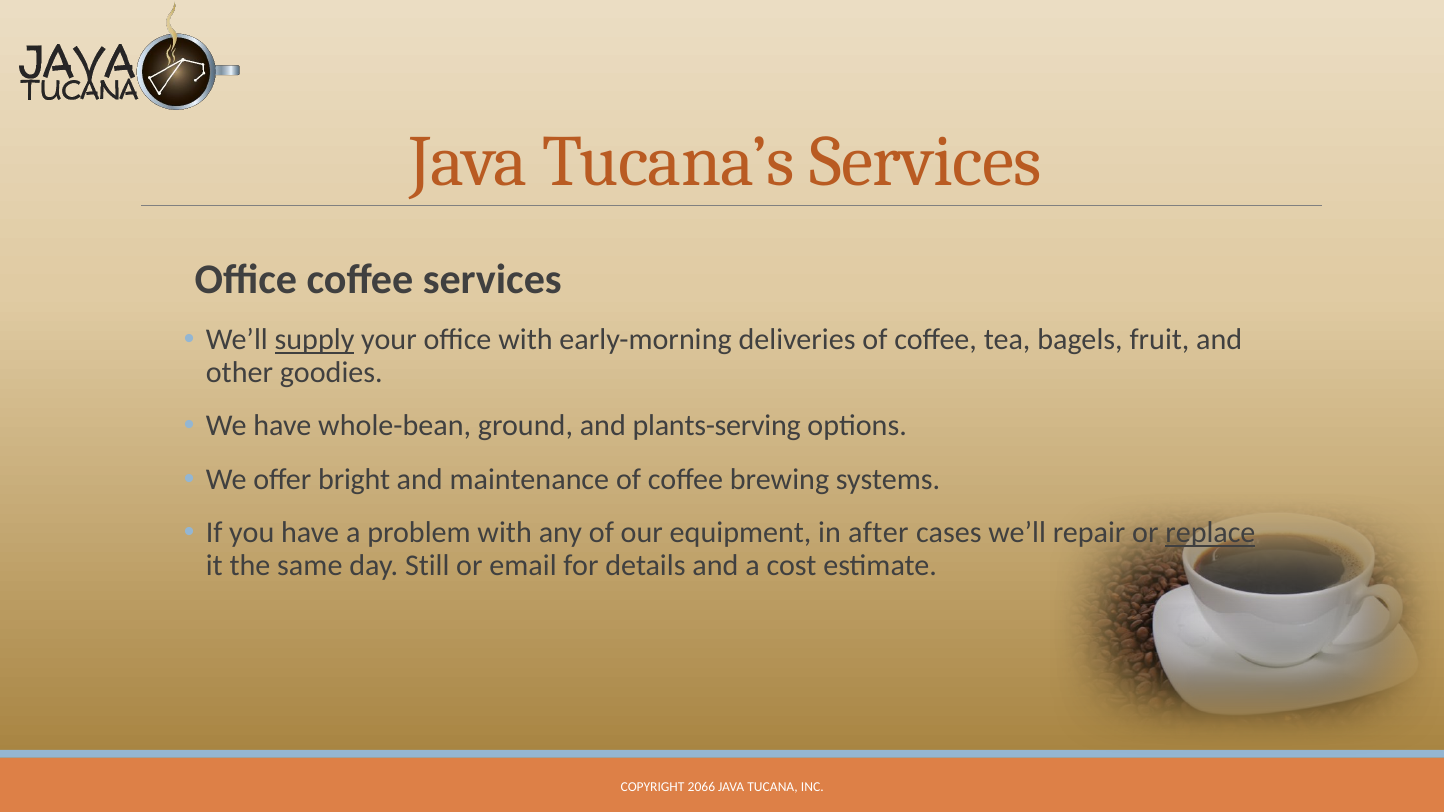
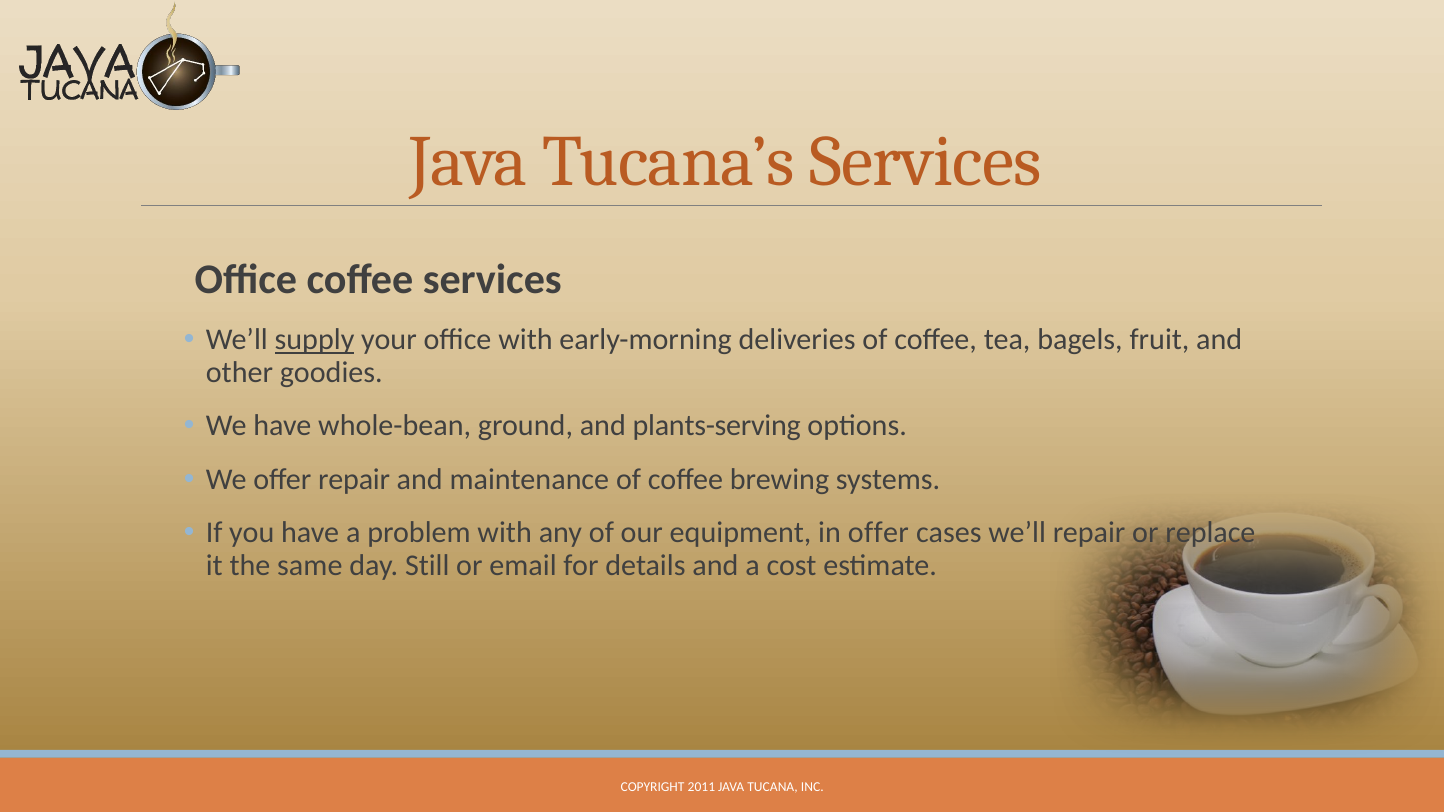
offer bright: bright -> repair
in after: after -> offer
replace underline: present -> none
2066: 2066 -> 2011
